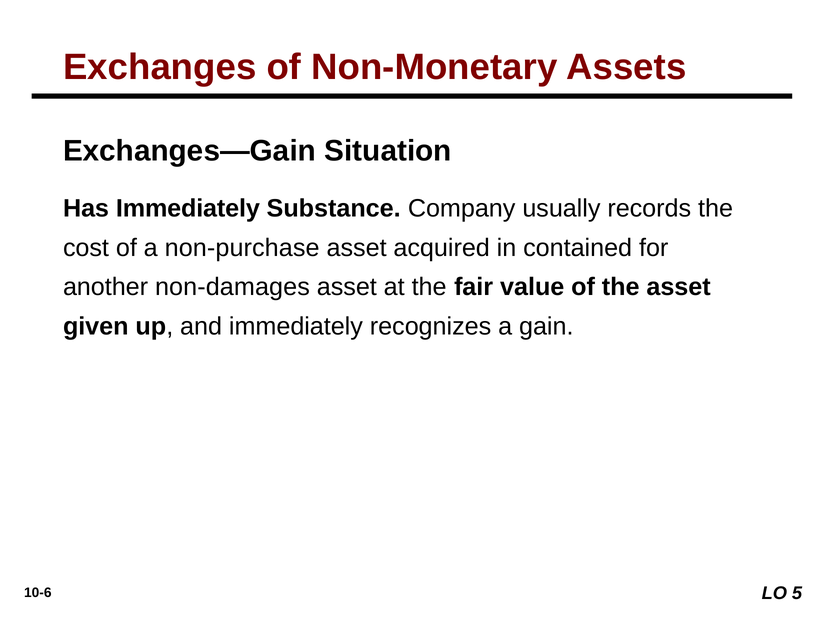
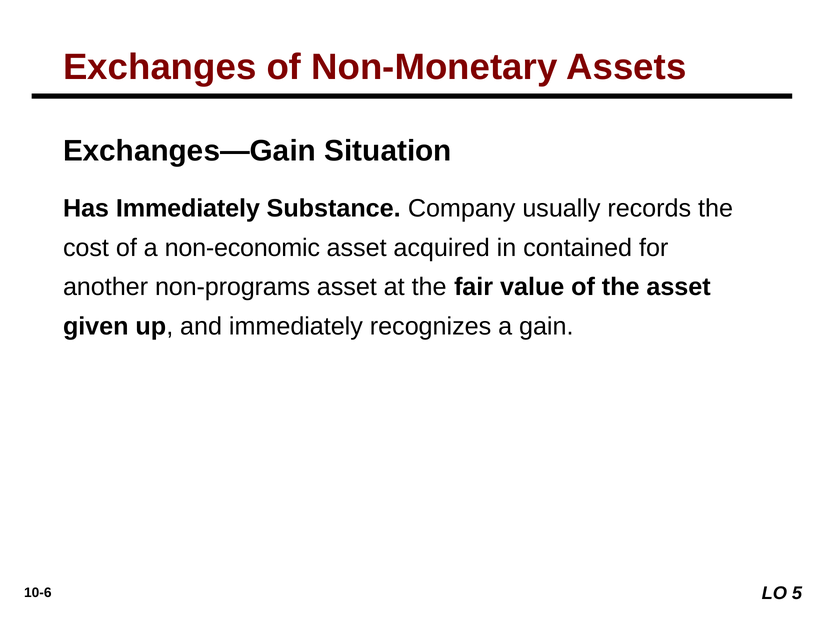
non-purchase: non-purchase -> non-economic
non-damages: non-damages -> non-programs
